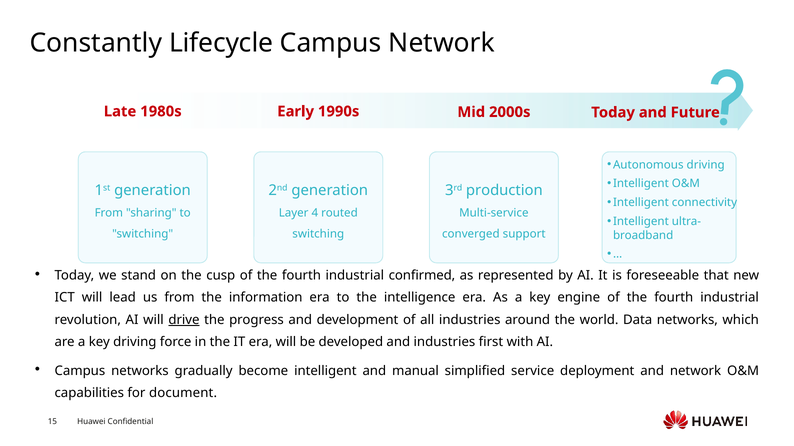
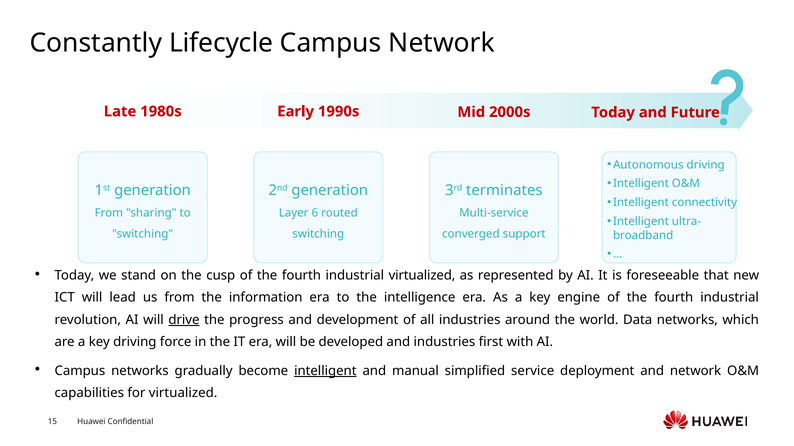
production: production -> terminates
4: 4 -> 6
industrial confirmed: confirmed -> virtualized
intelligent at (325, 371) underline: none -> present
for document: document -> virtualized
